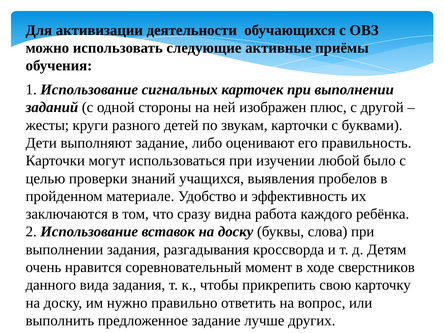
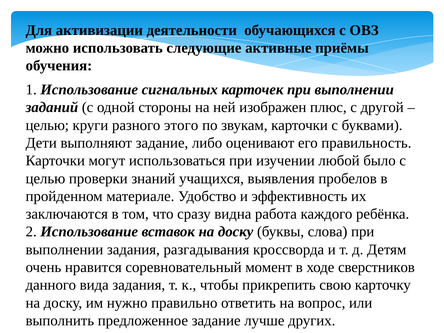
жесты at (47, 125): жесты -> целью
детей: детей -> этого
